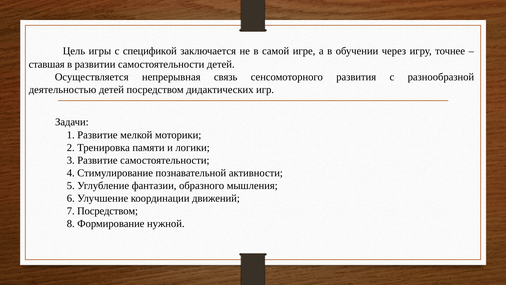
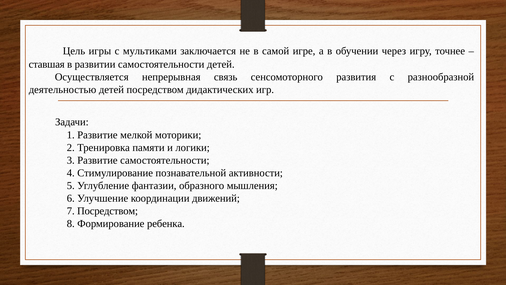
спецификой: спецификой -> мультиками
нужной: нужной -> ребенка
